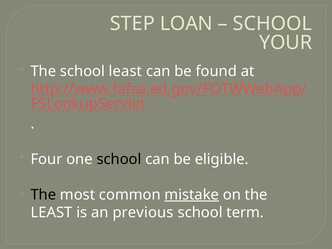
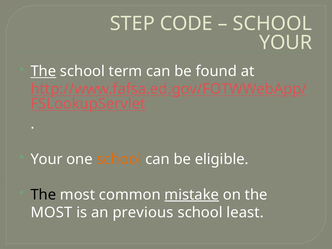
LOAN: LOAN -> CODE
The at (43, 71) underline: none -> present
school least: least -> term
Four at (46, 159): Four -> Your
school at (119, 159) colour: black -> orange
LEAST at (51, 212): LEAST -> MOST
term: term -> least
